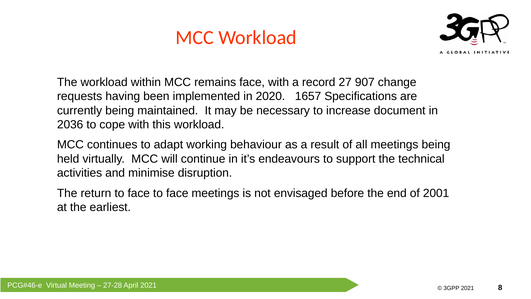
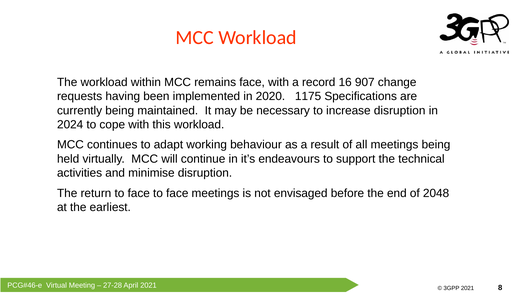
27: 27 -> 16
1657: 1657 -> 1175
increase document: document -> disruption
2036: 2036 -> 2024
2001: 2001 -> 2048
